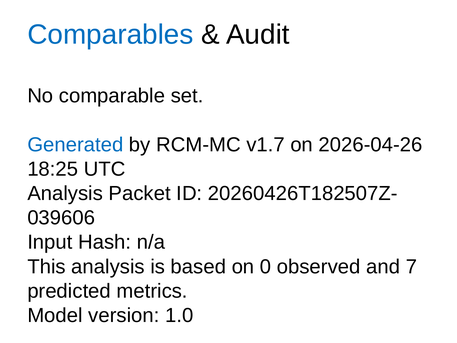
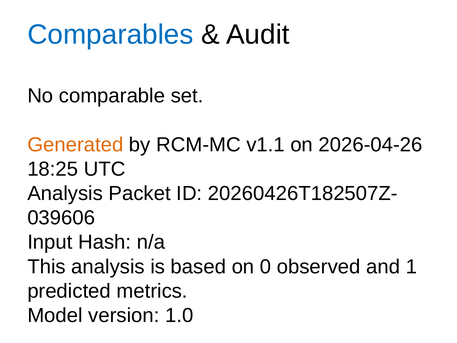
Generated colour: blue -> orange
v1.7: v1.7 -> v1.1
7: 7 -> 1
